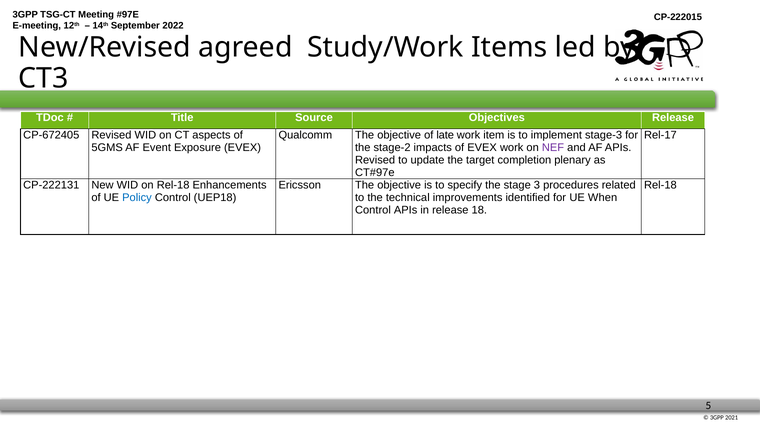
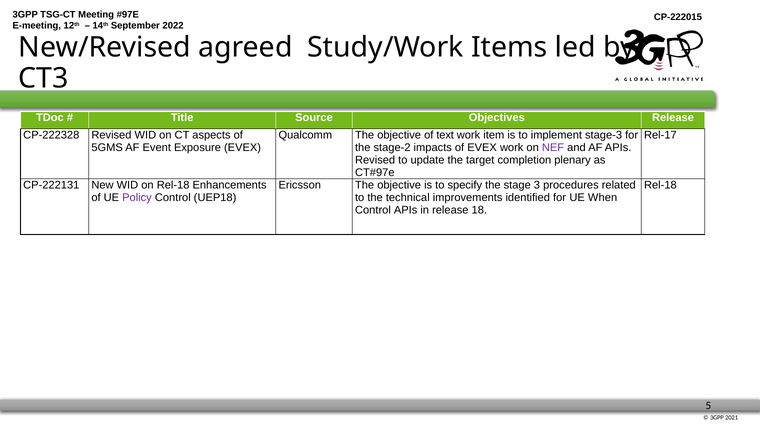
CP-672405: CP-672405 -> CP-222328
late: late -> text
Policy colour: blue -> purple
